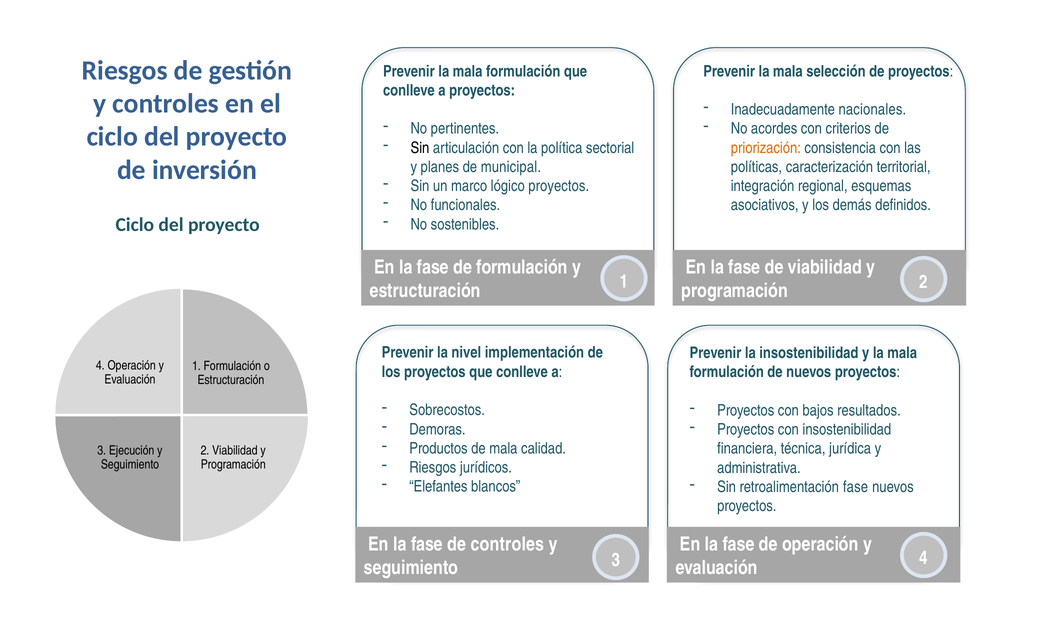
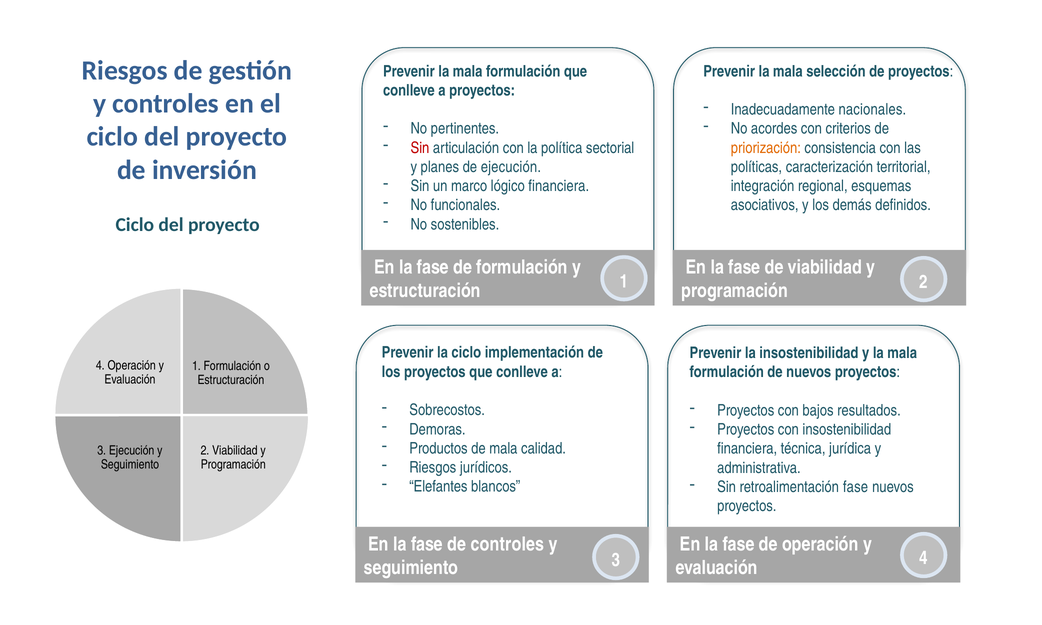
Sin at (420, 148) colour: black -> red
de municipal: municipal -> ejecución
lógico proyectos: proyectos -> financiera
la nivel: nivel -> ciclo
